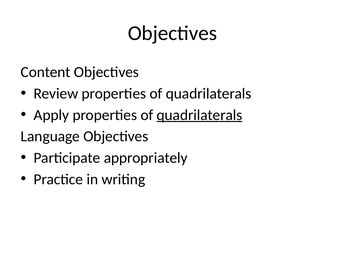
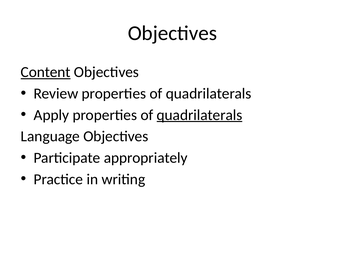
Content underline: none -> present
